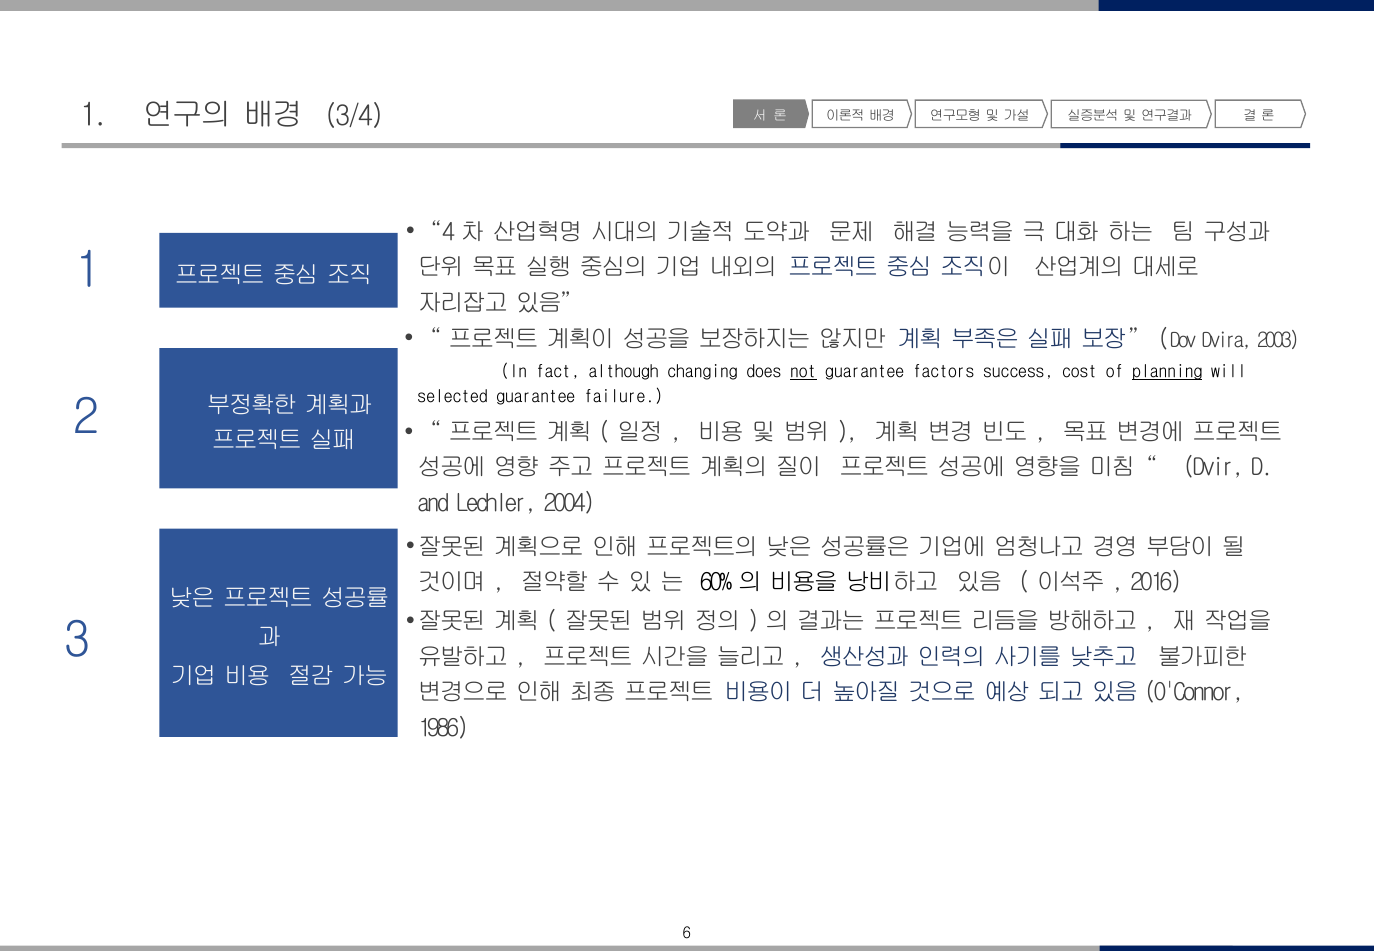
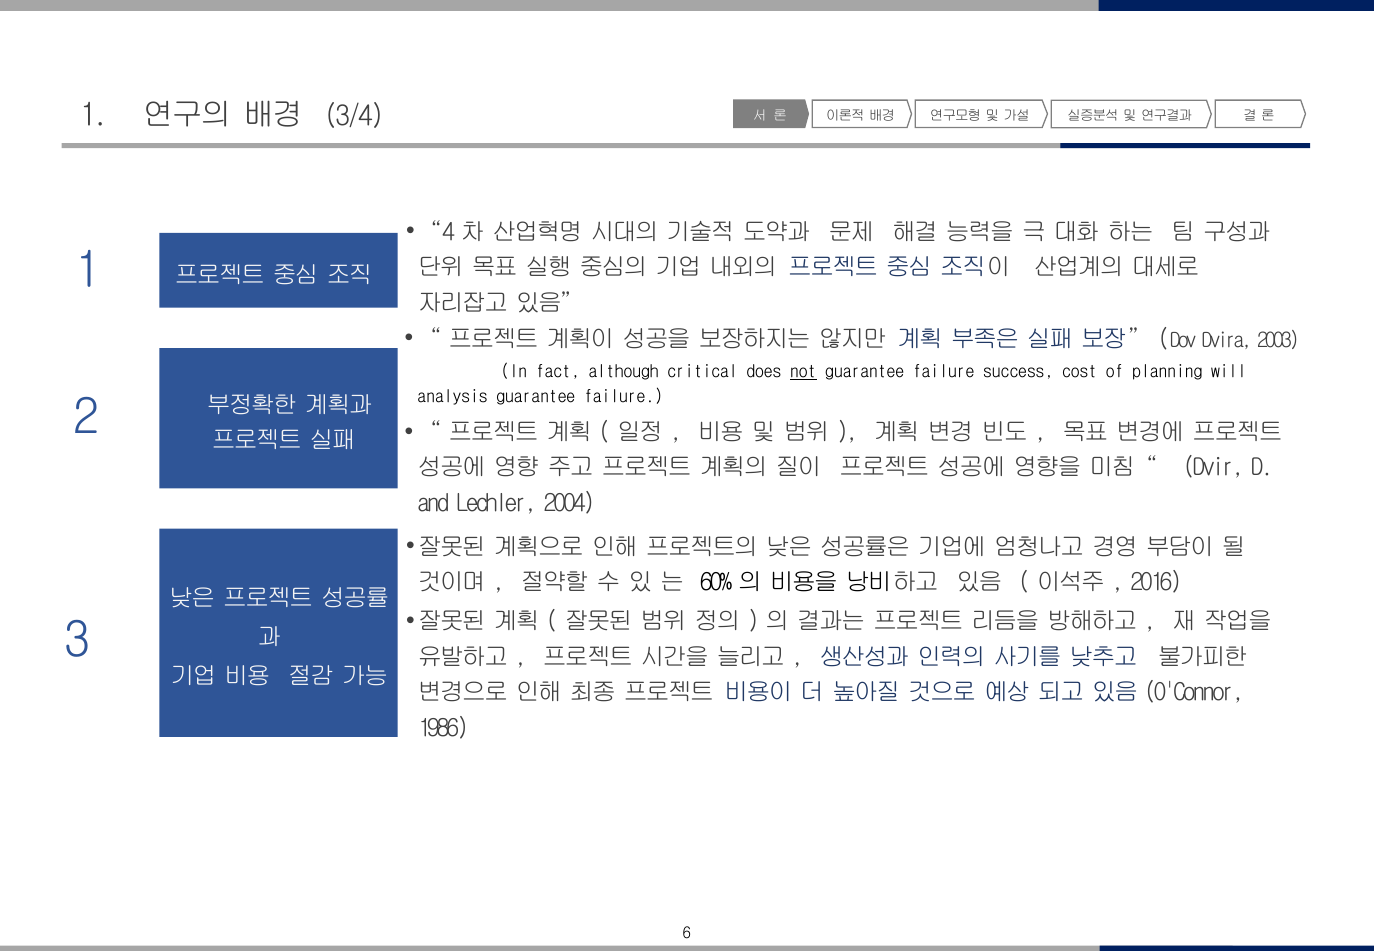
changing: changing -> critical
factors at (944, 372): factors -> failure
planning underline: present -> none
selected: selected -> analysis
